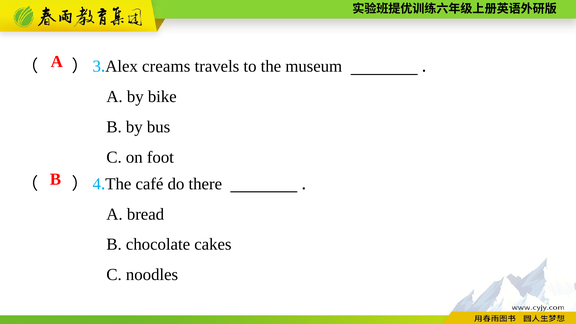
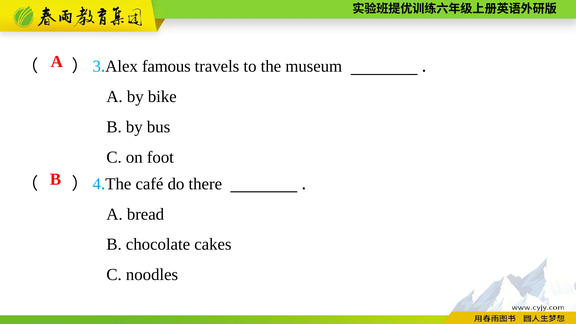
creams: creams -> famous
